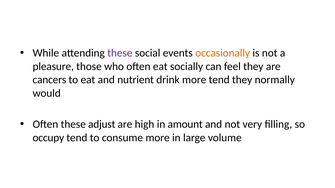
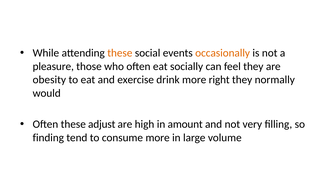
these at (120, 53) colour: purple -> orange
cancers: cancers -> obesity
nutrient: nutrient -> exercise
more tend: tend -> right
occupy: occupy -> finding
